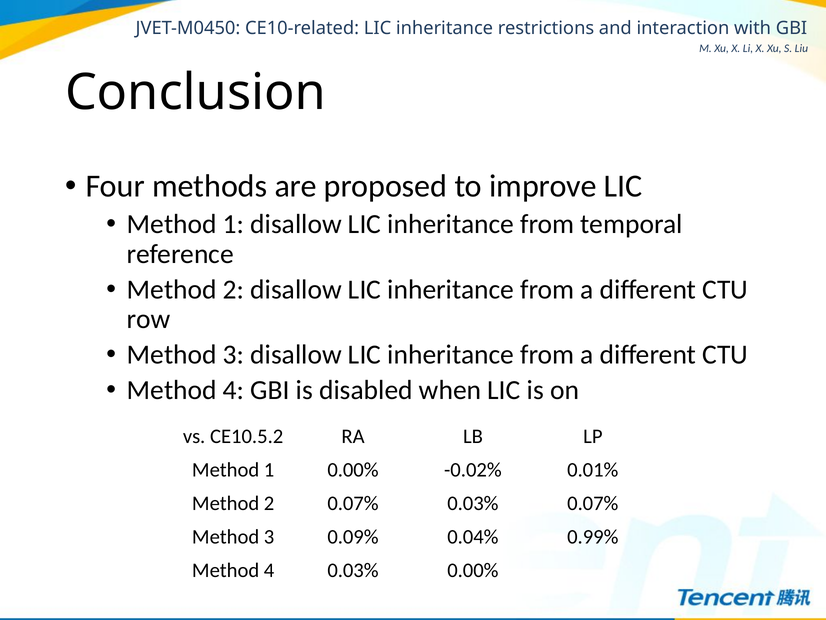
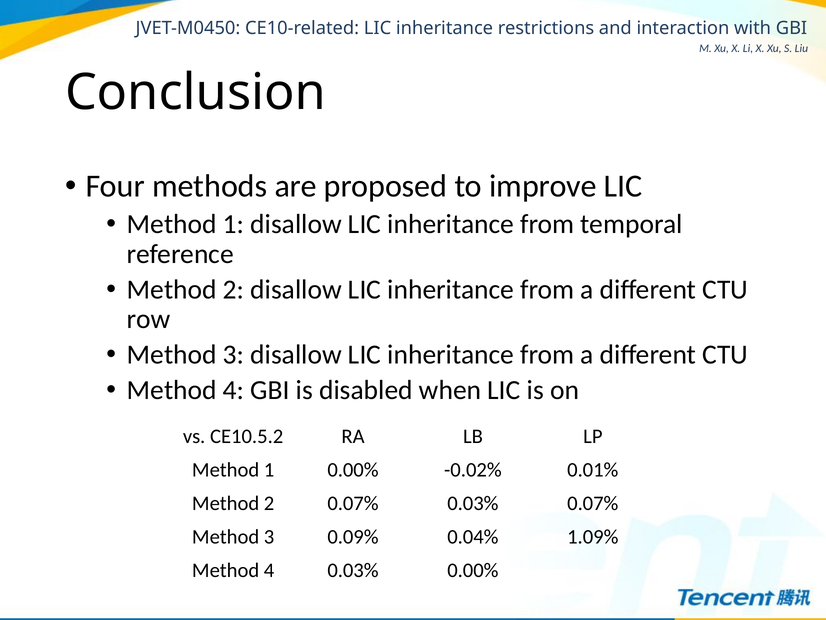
0.99%: 0.99% -> 1.09%
